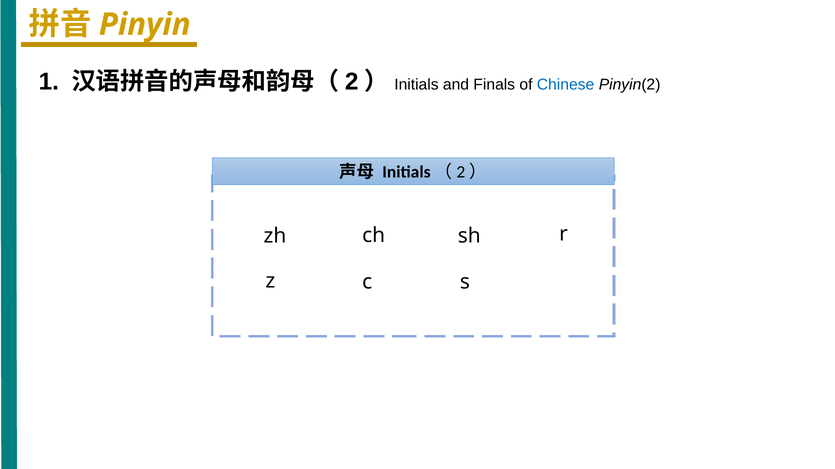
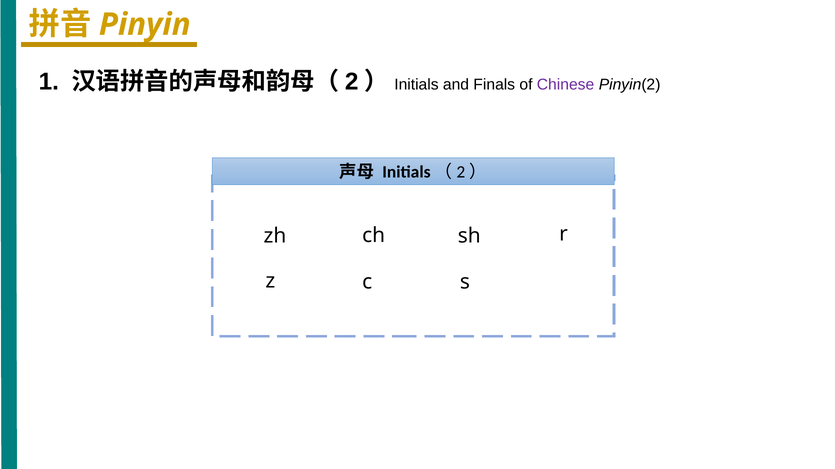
Chinese colour: blue -> purple
